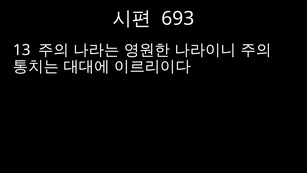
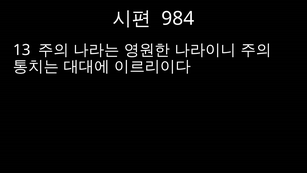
693: 693 -> 984
